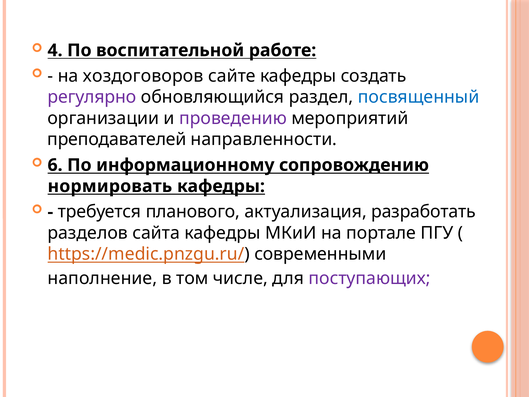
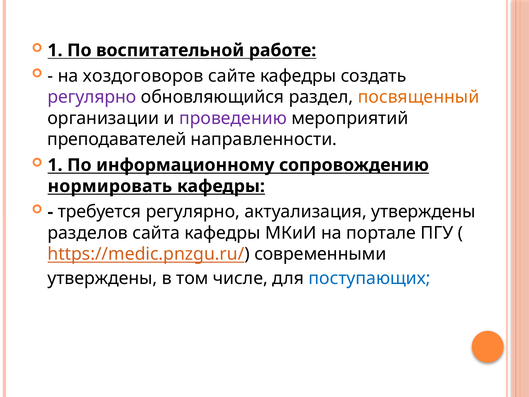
4 at (55, 50): 4 -> 1
посвященный colour: blue -> orange
6 at (55, 165): 6 -> 1
требуется планового: планового -> регулярно
актуализация разработать: разработать -> утверждены
наполнение at (102, 278): наполнение -> утверждены
поступающих colour: purple -> blue
